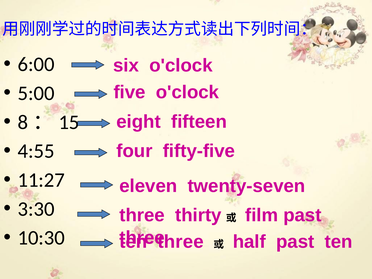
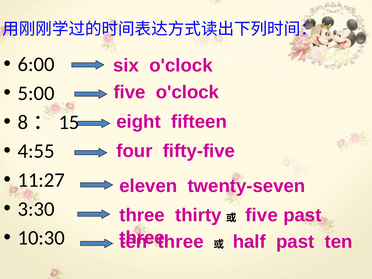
film at (262, 215): film -> five
